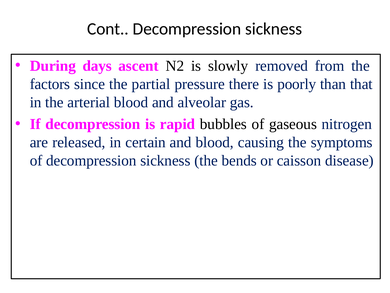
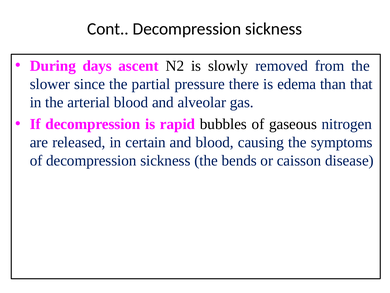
factors: factors -> slower
poorly: poorly -> edema
